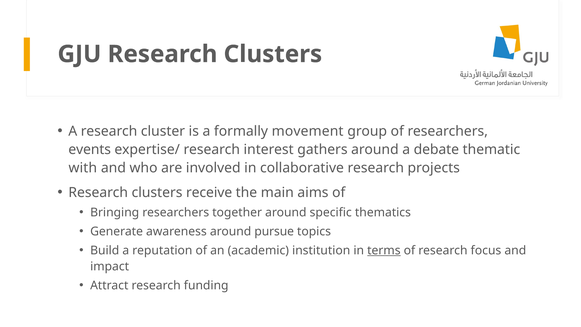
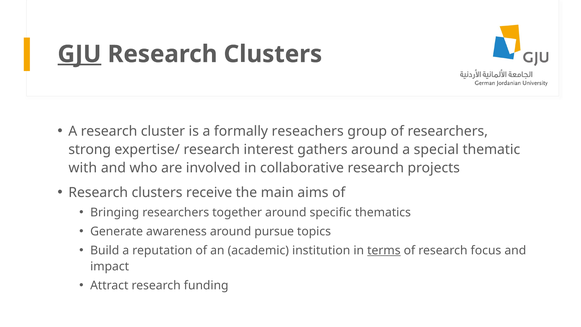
GJU underline: none -> present
movement: movement -> reseachers
events: events -> strong
debate: debate -> special
